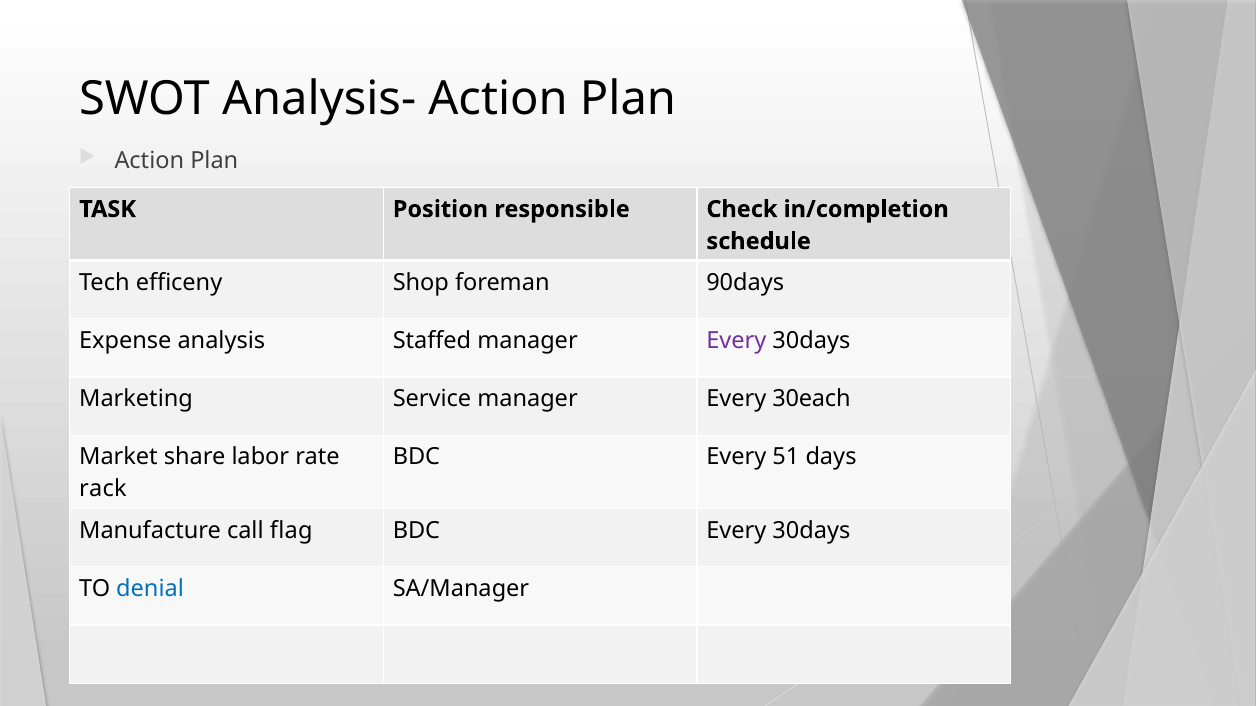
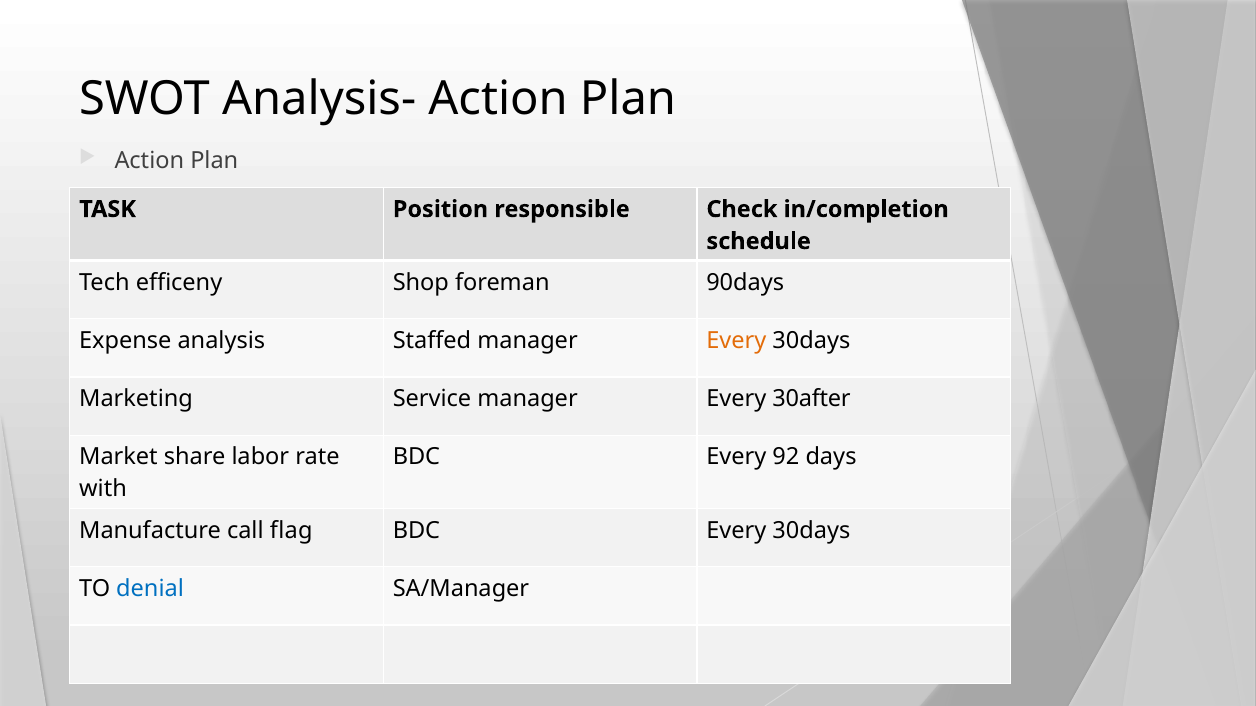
Every at (736, 341) colour: purple -> orange
30each: 30each -> 30after
51: 51 -> 92
rack: rack -> with
